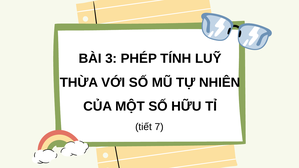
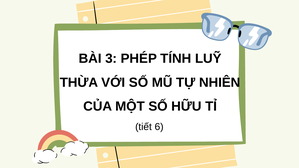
7: 7 -> 6
